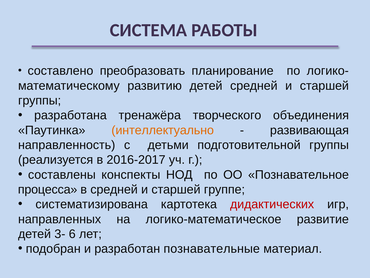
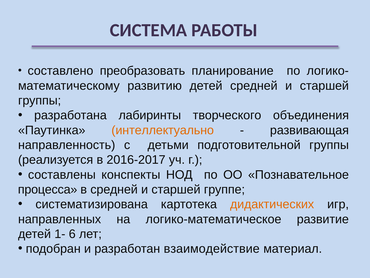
тренажёра: тренажёра -> лабиринты
дидактических colour: red -> orange
3-: 3- -> 1-
познавательные: познавательные -> взаимодействие
